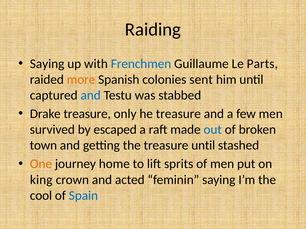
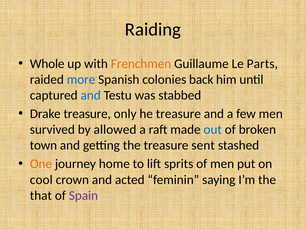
Saying at (47, 64): Saying -> Whole
Frenchmen colour: blue -> orange
more colour: orange -> blue
sent: sent -> back
escaped: escaped -> allowed
treasure until: until -> sent
king: king -> cool
cool: cool -> that
Spain colour: blue -> purple
